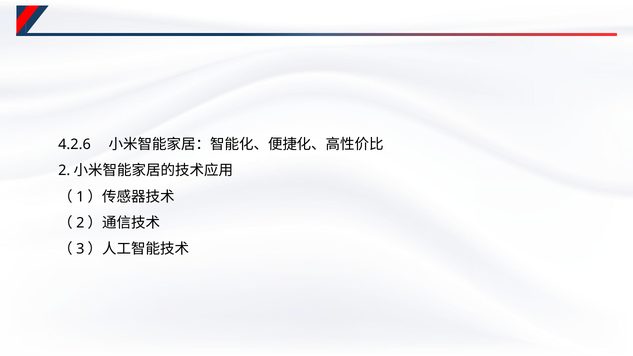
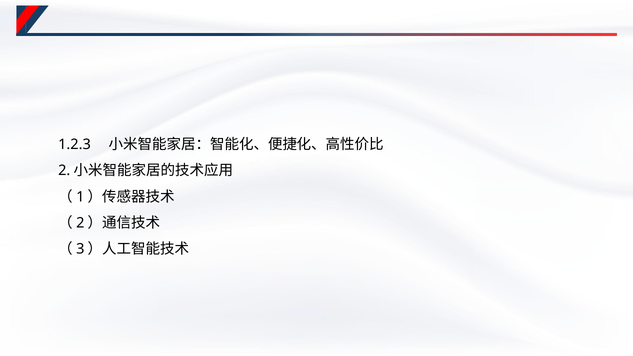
4.2.6: 4.2.6 -> 1.2.3
